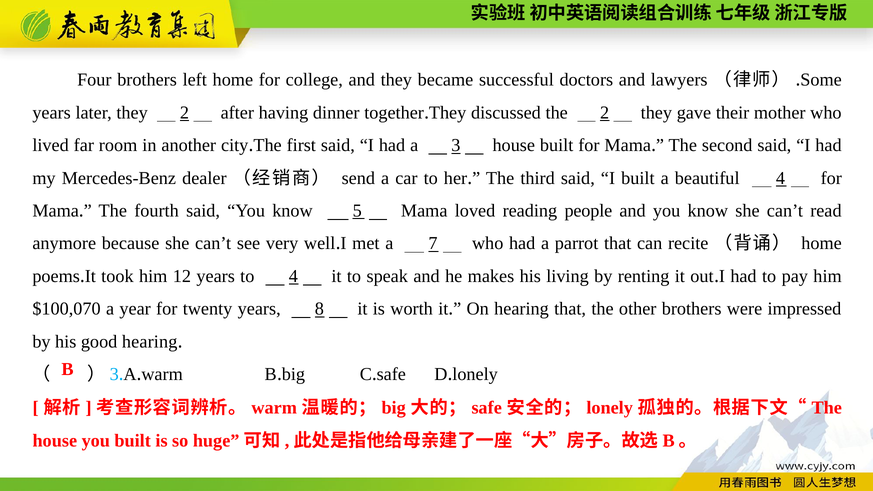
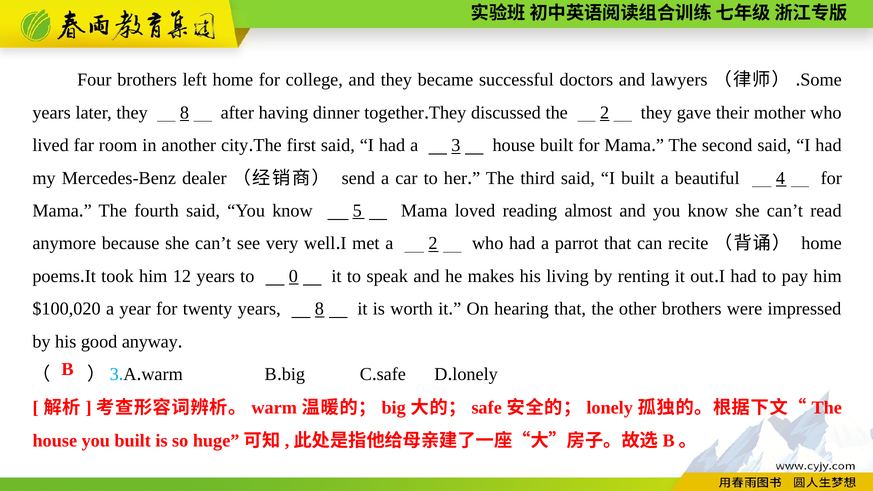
they 2: 2 -> 8
people: people -> almost
a 7: 7 -> 2
to 4: 4 -> 0
$100,070: $100,070 -> $100,020
good hearing: hearing -> anyway
